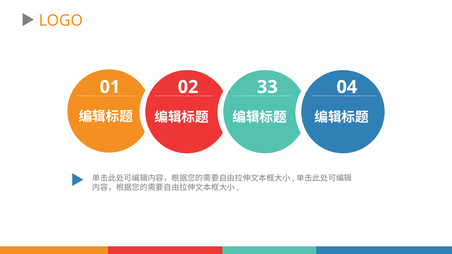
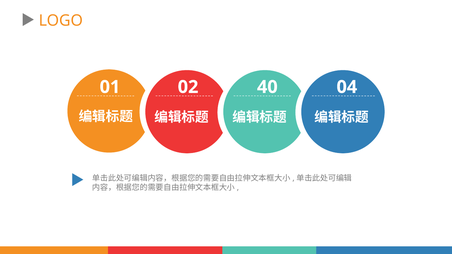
33: 33 -> 40
